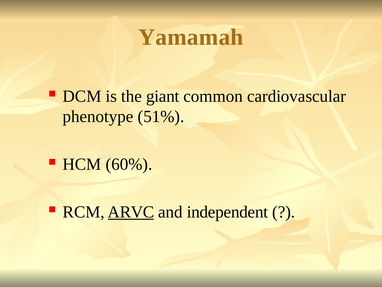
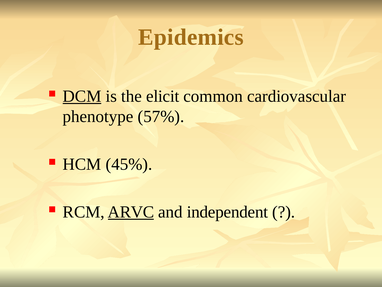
Yamamah: Yamamah -> Epidemics
DCM underline: none -> present
giant: giant -> elicit
51%: 51% -> 57%
60%: 60% -> 45%
